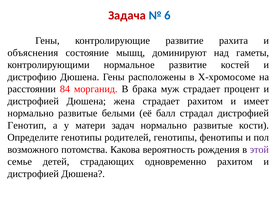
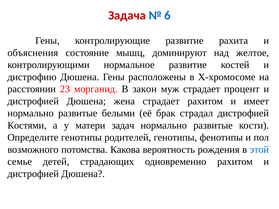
гаметы: гаметы -> желтое
84: 84 -> 23
брака: брака -> закон
балл: балл -> брак
Генотип: Генотип -> Костями
этой colour: purple -> blue
